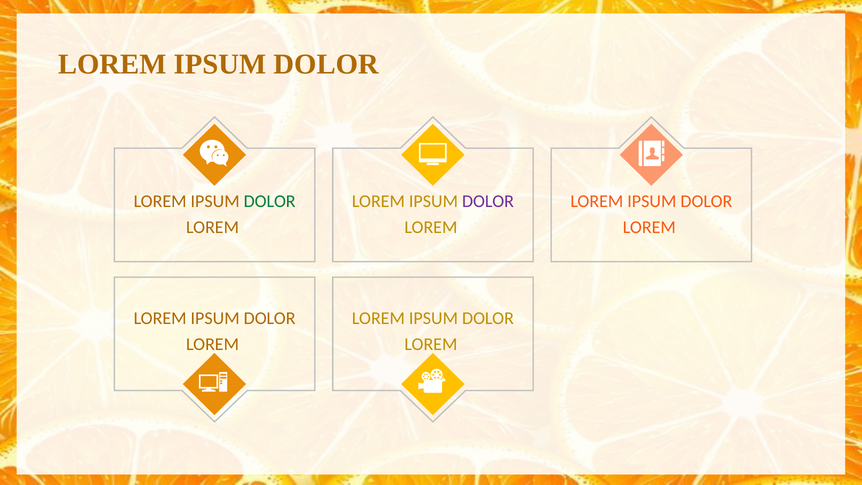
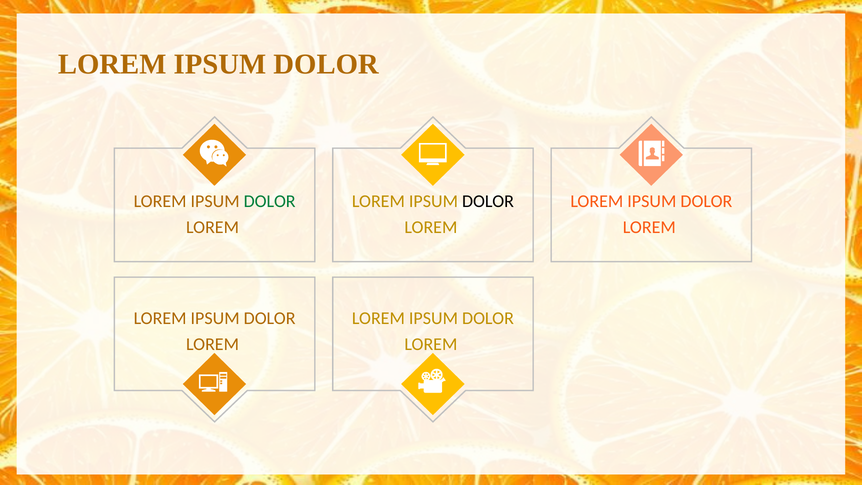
DOLOR at (488, 201) colour: purple -> black
